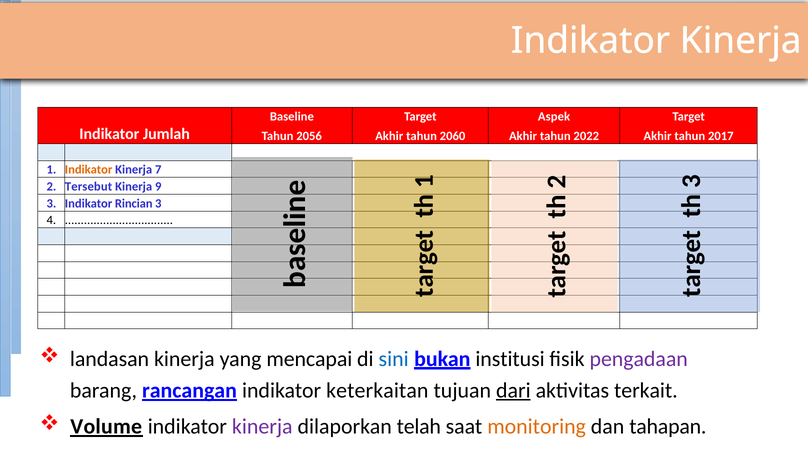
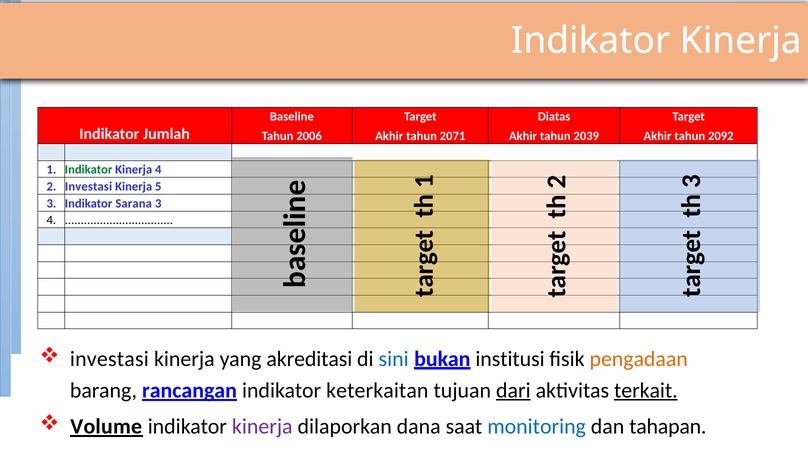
Aspek: Aspek -> Diatas
2056: 2056 -> 2006
2060: 2060 -> 2071
2022: 2022 -> 2039
2017: 2017 -> 2092
Indikator at (89, 170) colour: orange -> green
Kinerja 7: 7 -> 4
2 Tersebut: Tersebut -> Investasi
9: 9 -> 5
Rincian: Rincian -> Sarana
landasan at (110, 358): landasan -> investasi
mencapai: mencapai -> akreditasi
pengadaan colour: purple -> orange
terkait underline: none -> present
telah: telah -> dana
monitoring colour: orange -> blue
